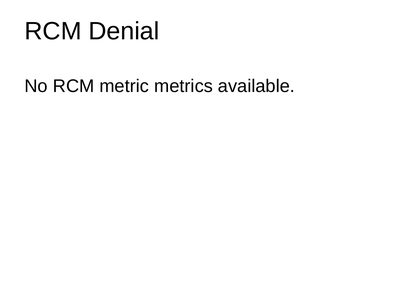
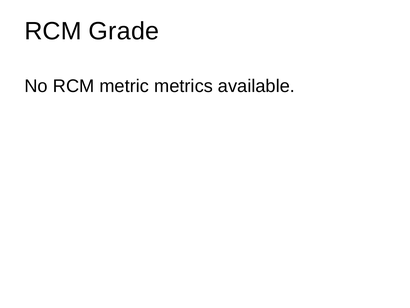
Denial: Denial -> Grade
